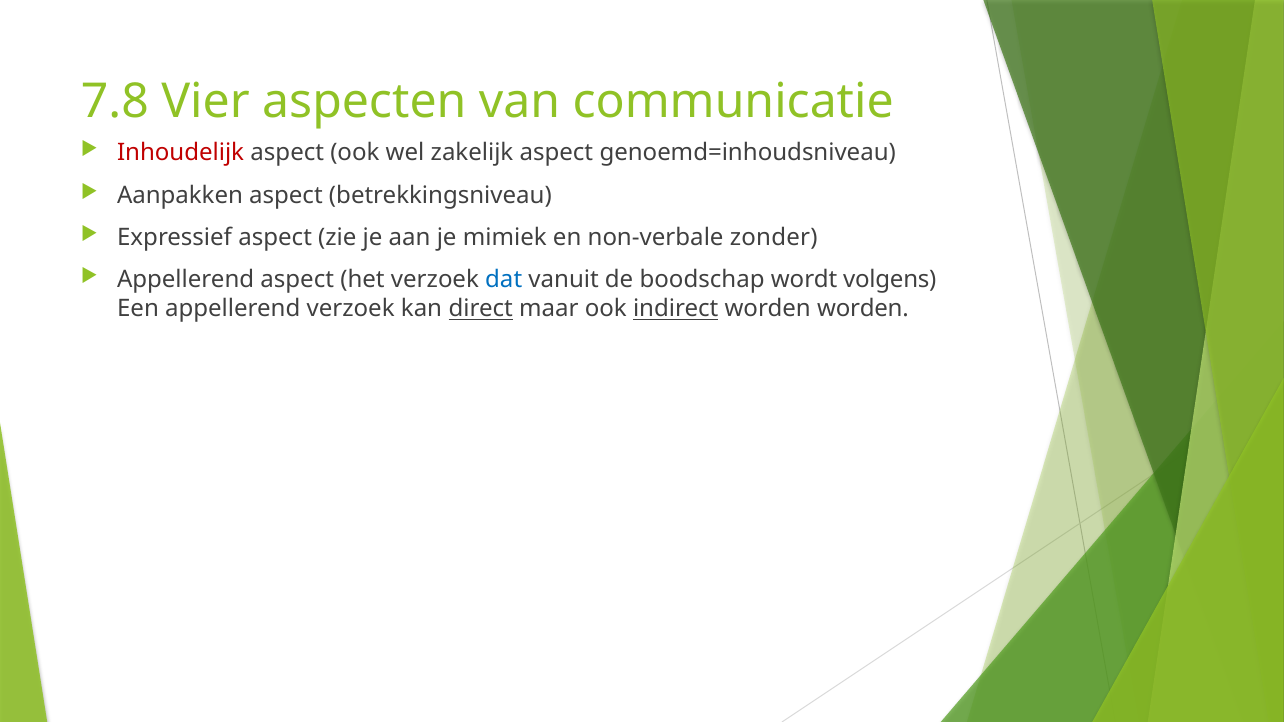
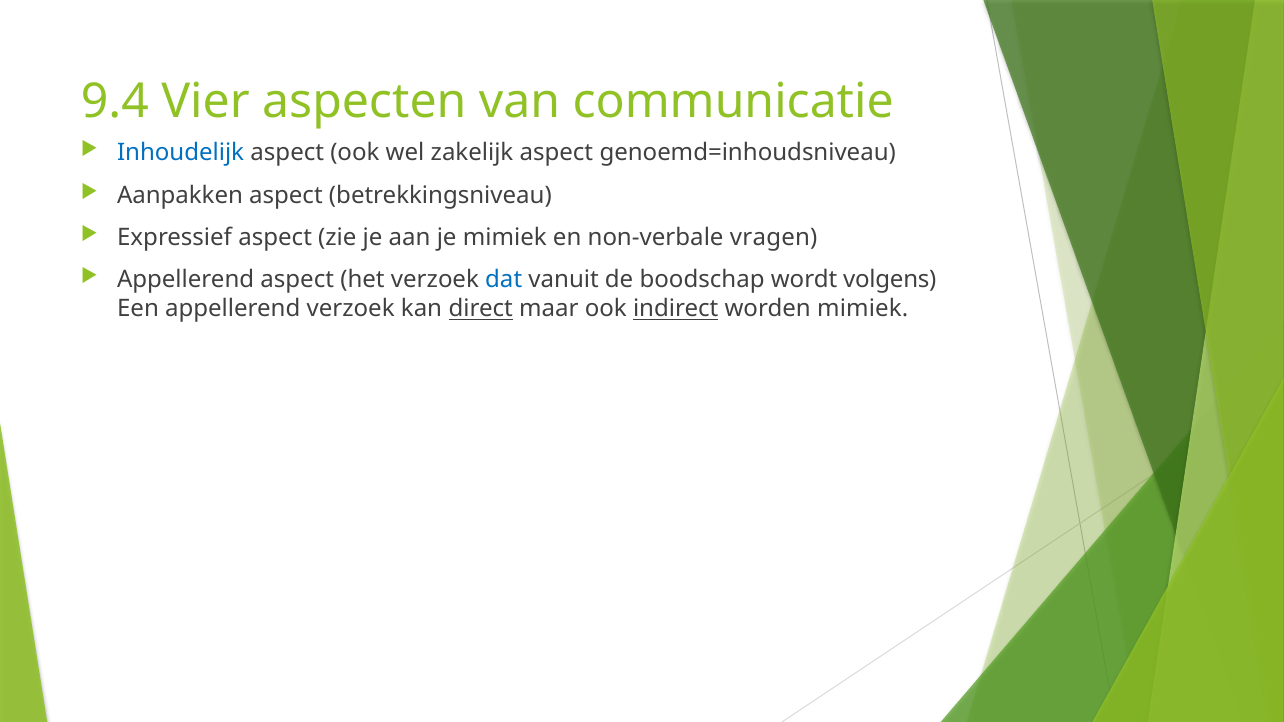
7.8: 7.8 -> 9.4
Inhoudelijk colour: red -> blue
zonder: zonder -> vragen
worden worden: worden -> mimiek
